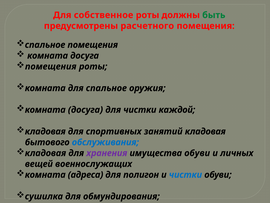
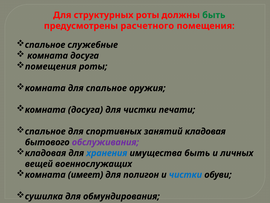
собственное: собственное -> структурных
спальное помещения: помещения -> служебные
каждой: каждой -> печати
кладовая at (45, 131): кладовая -> спальное
обслуживания colour: blue -> purple
хранения colour: purple -> blue
имущества обуви: обуви -> быть
адреса: адреса -> имеет
